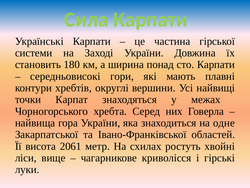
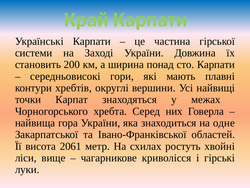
Сила: Сила -> Край
180: 180 -> 200
